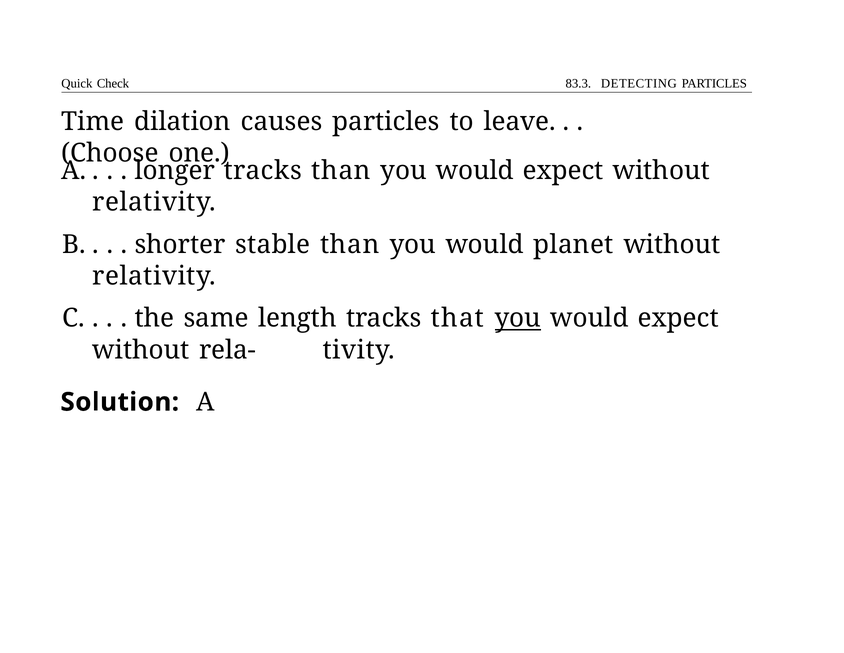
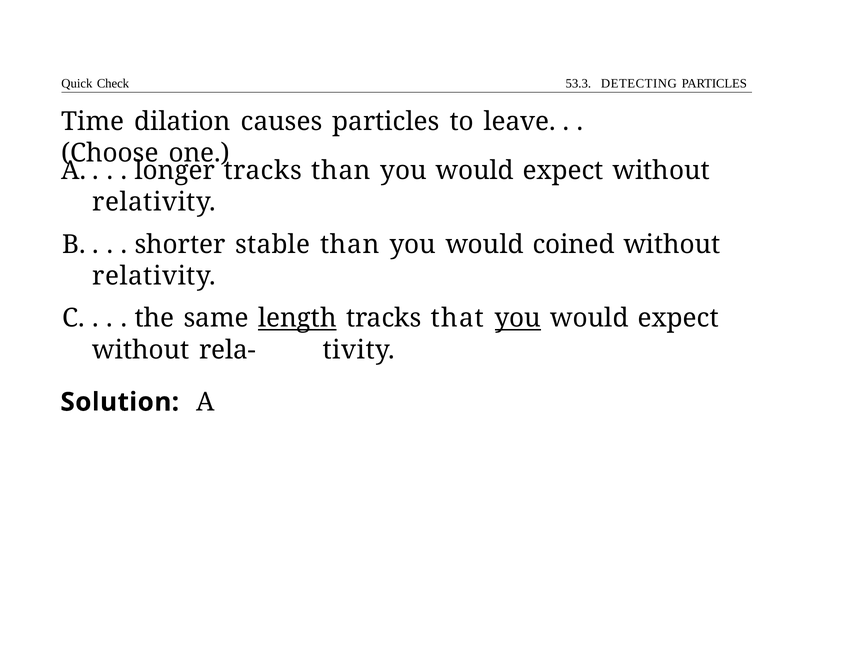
83.3: 83.3 -> 53.3
planet: planet -> coined
length underline: none -> present
